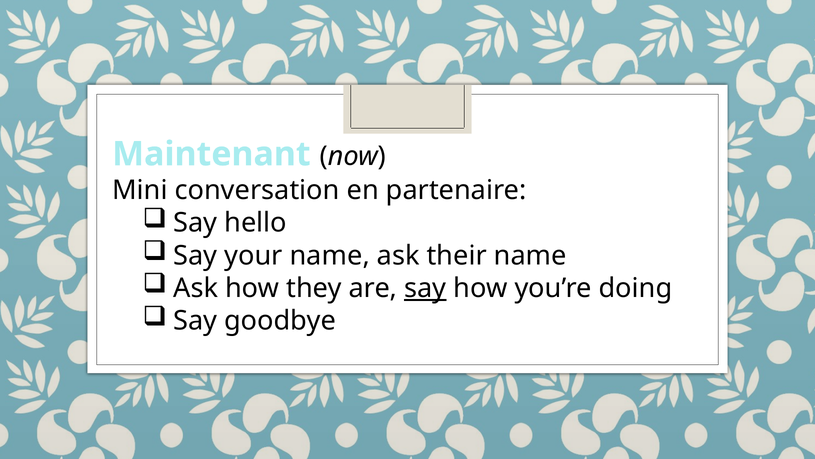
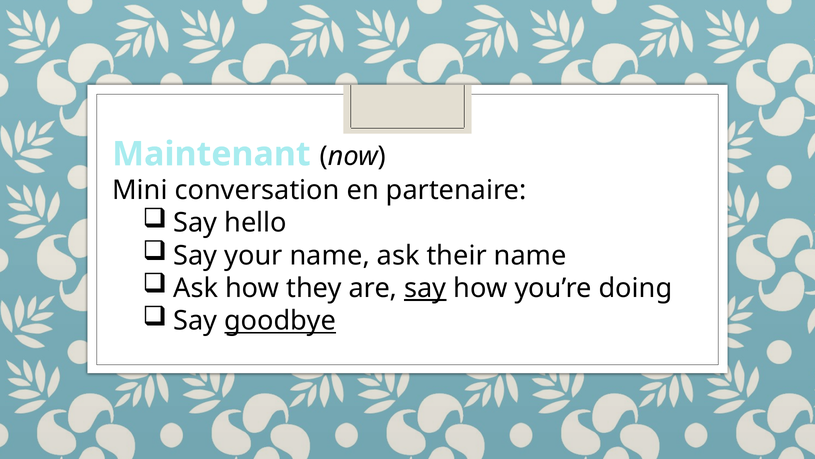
goodbye underline: none -> present
